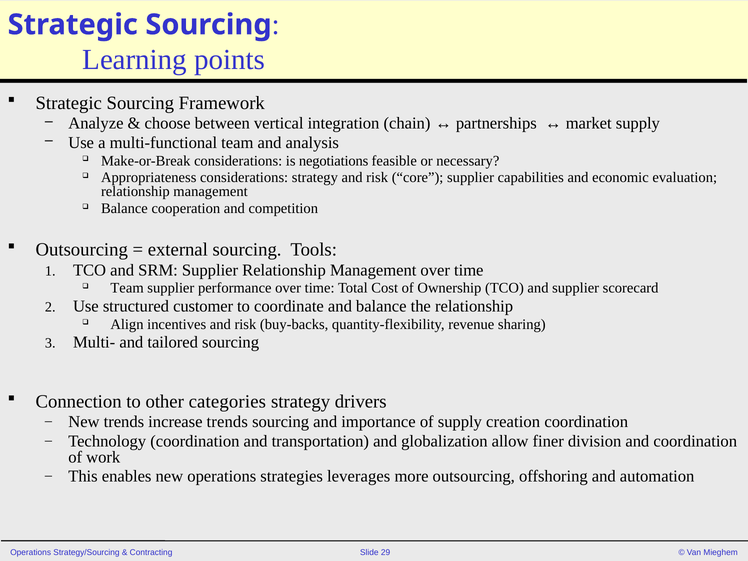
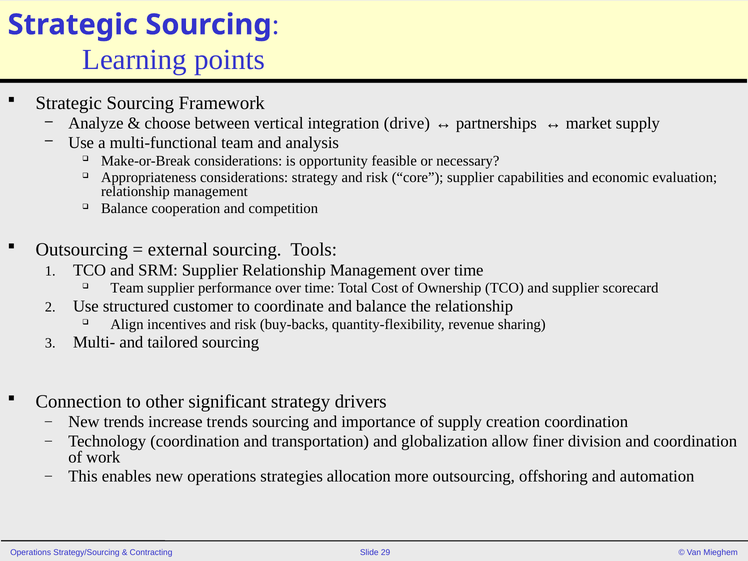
chain: chain -> drive
negotiations: negotiations -> opportunity
categories: categories -> significant
leverages: leverages -> allocation
